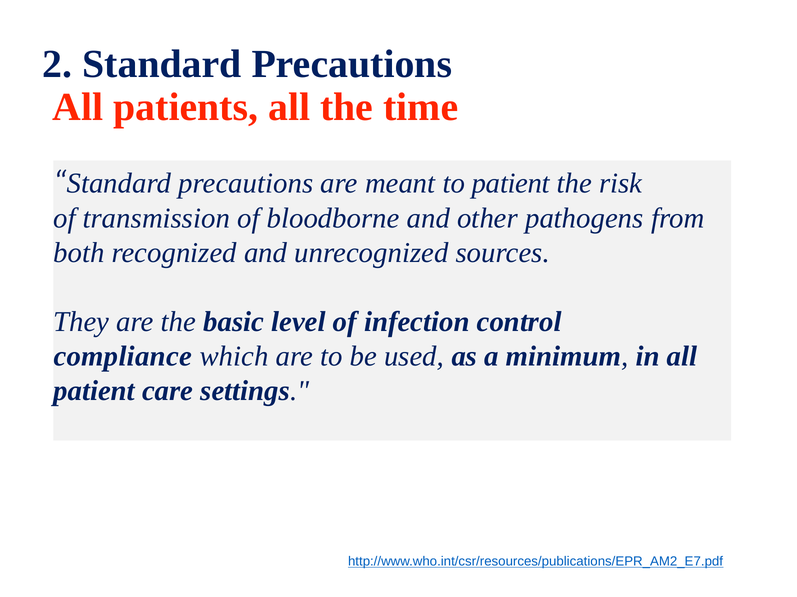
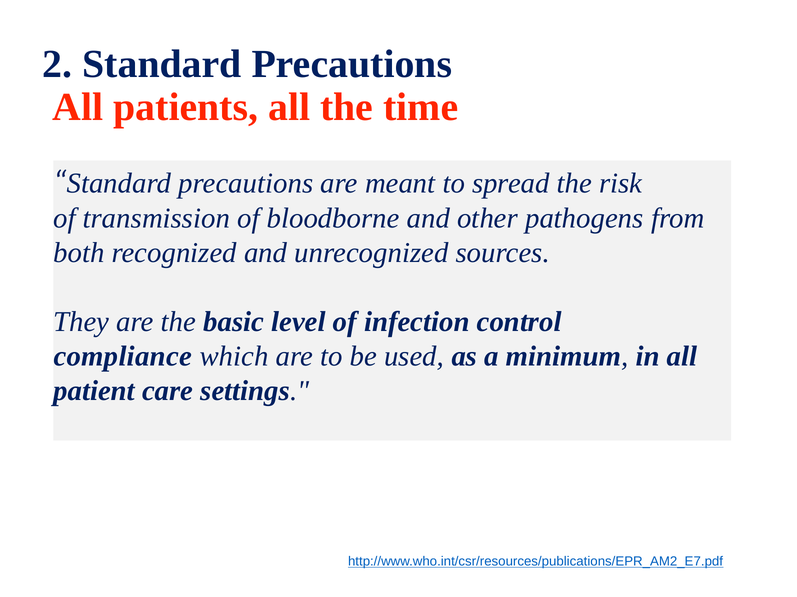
to patient: patient -> spread
